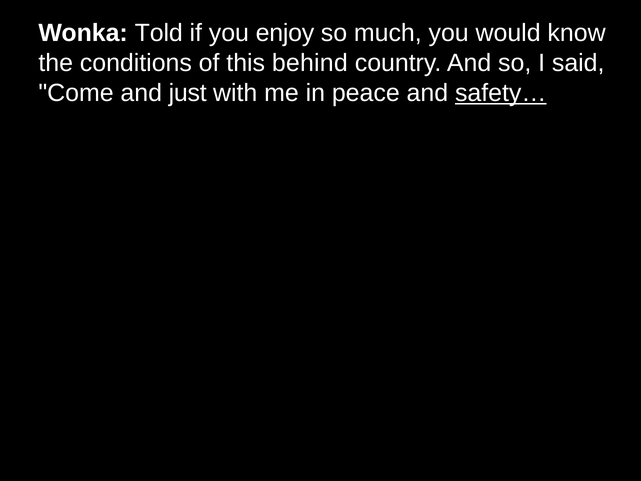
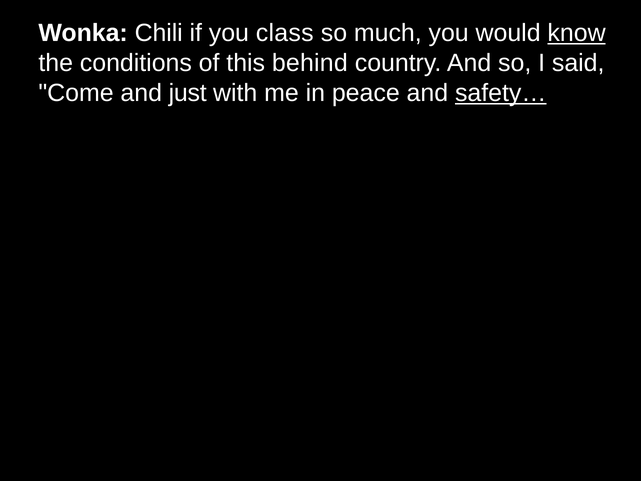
Told: Told -> Chili
enjoy: enjoy -> class
know underline: none -> present
